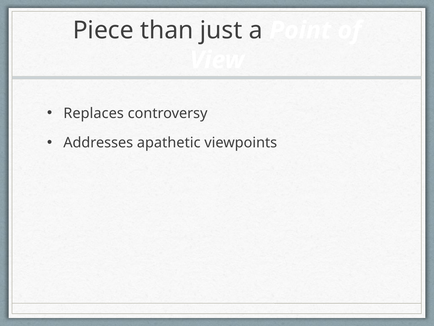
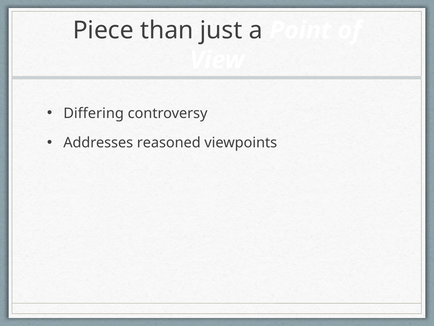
Replaces: Replaces -> Differing
apathetic: apathetic -> reasoned
